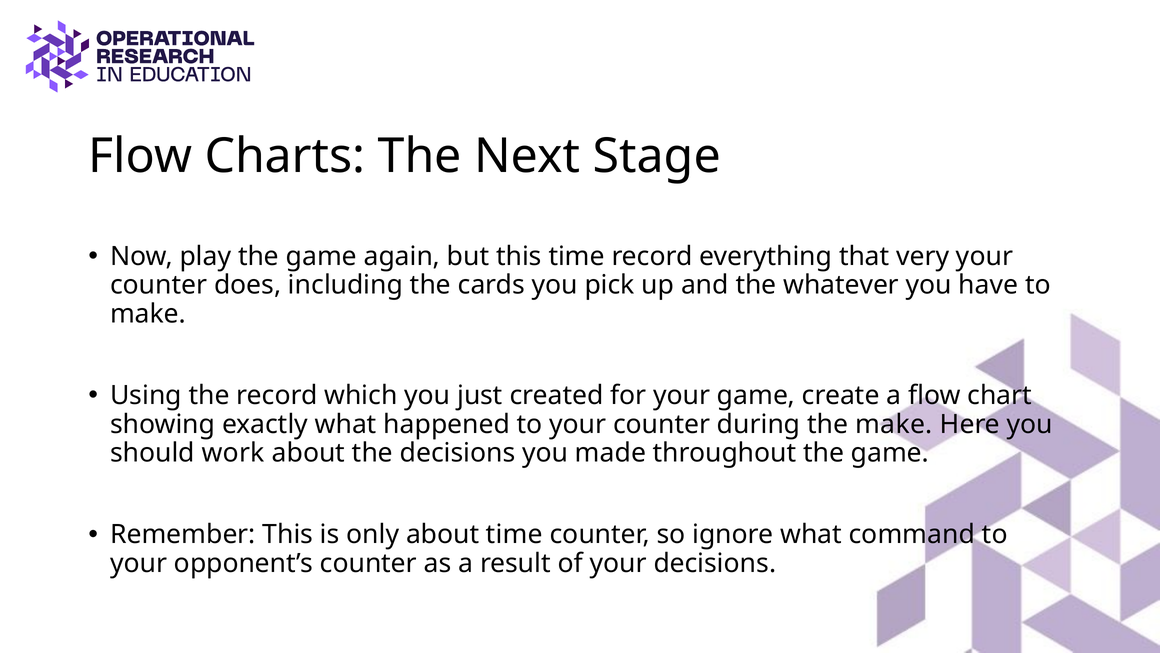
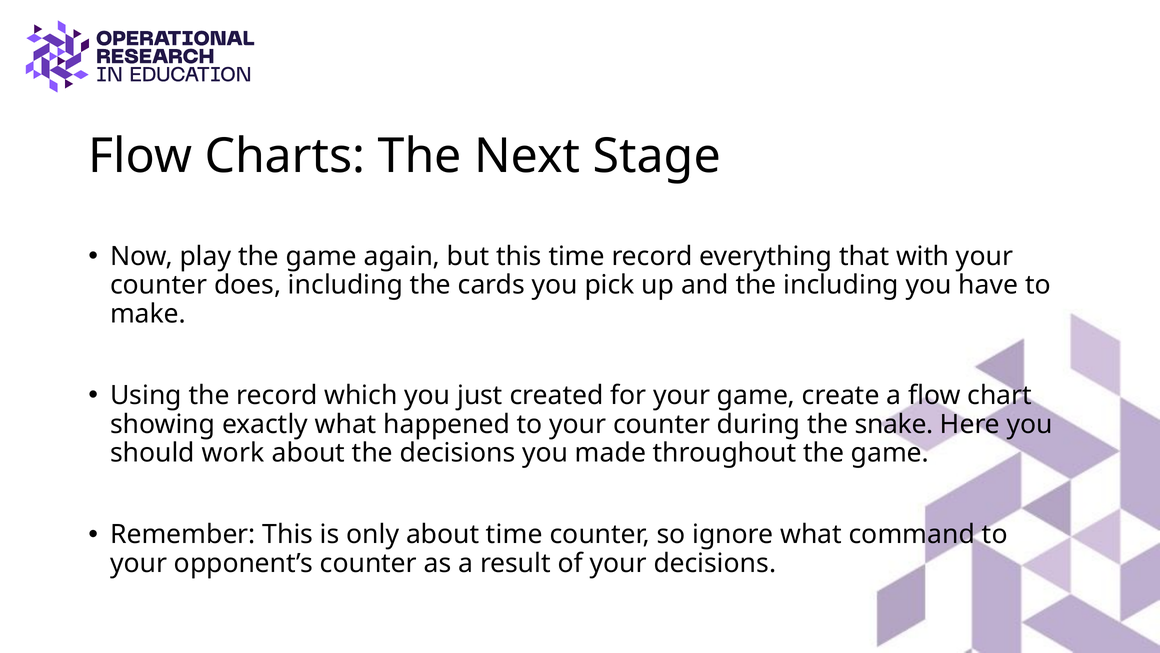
very: very -> with
the whatever: whatever -> including
the make: make -> snake
